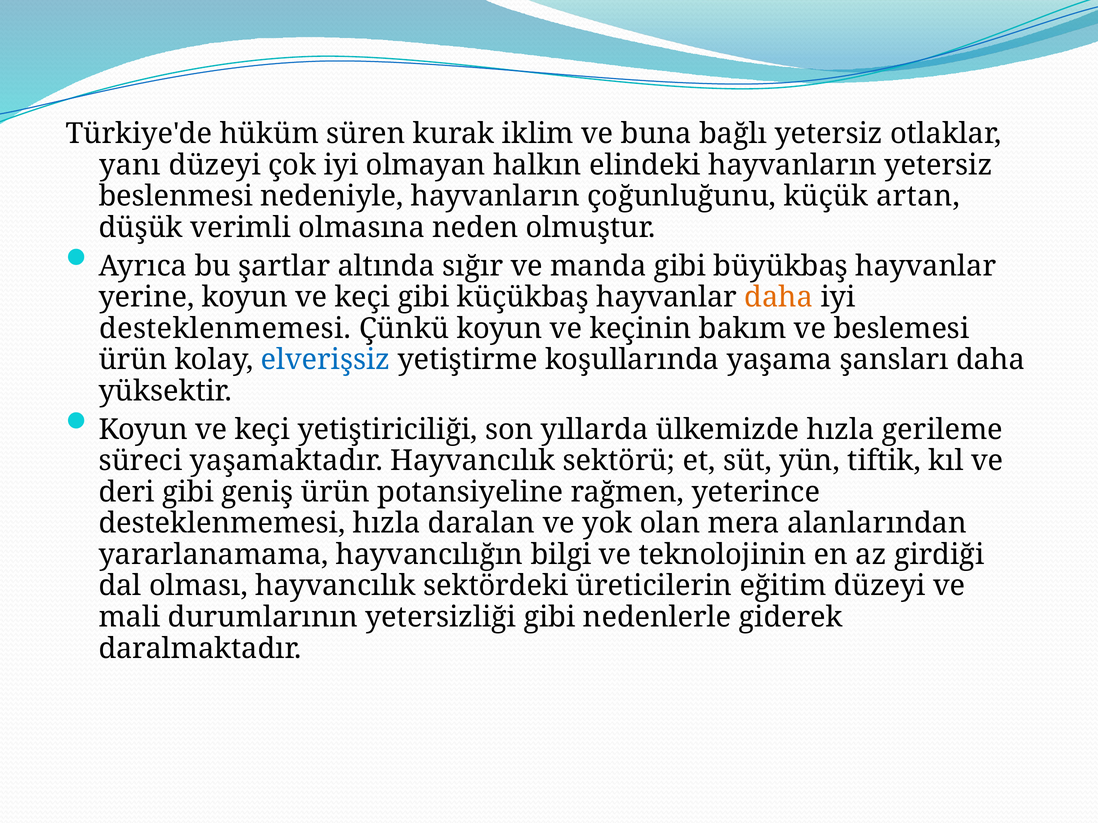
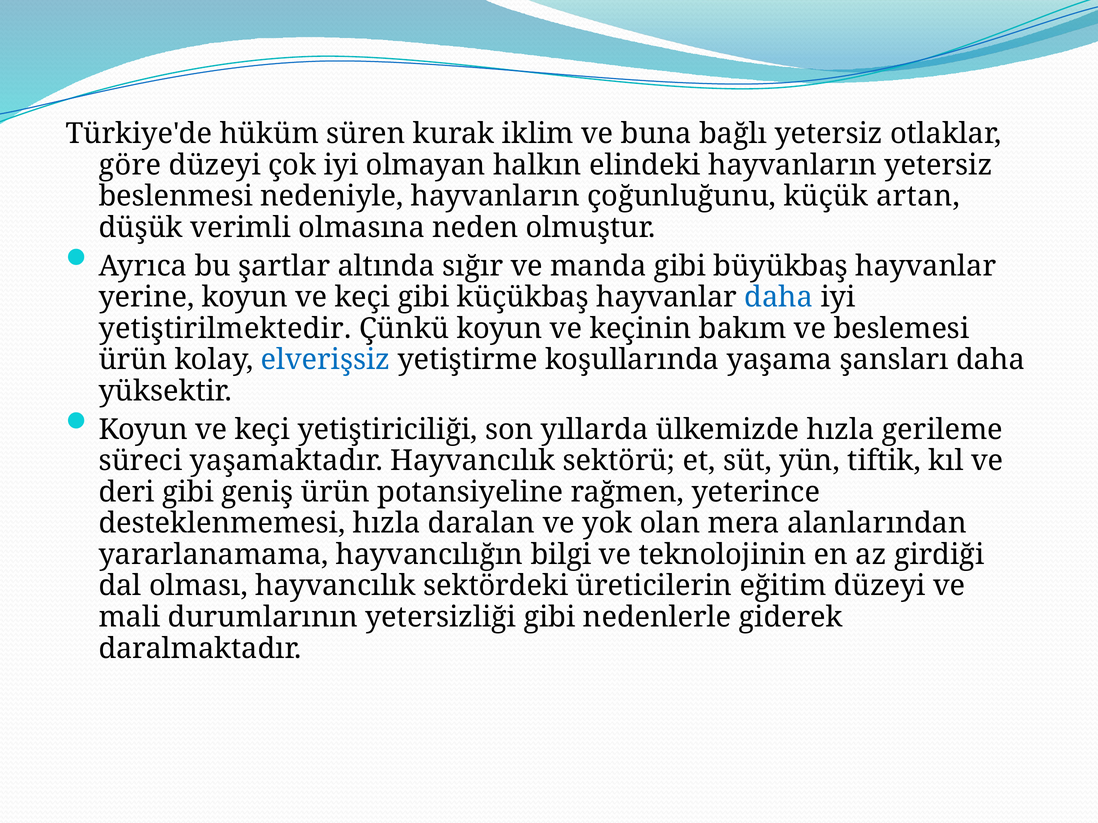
yanı: yanı -> göre
daha at (779, 297) colour: orange -> blue
desteklenmemesi at (225, 329): desteklenmemesi -> yetiştirilmektedir
